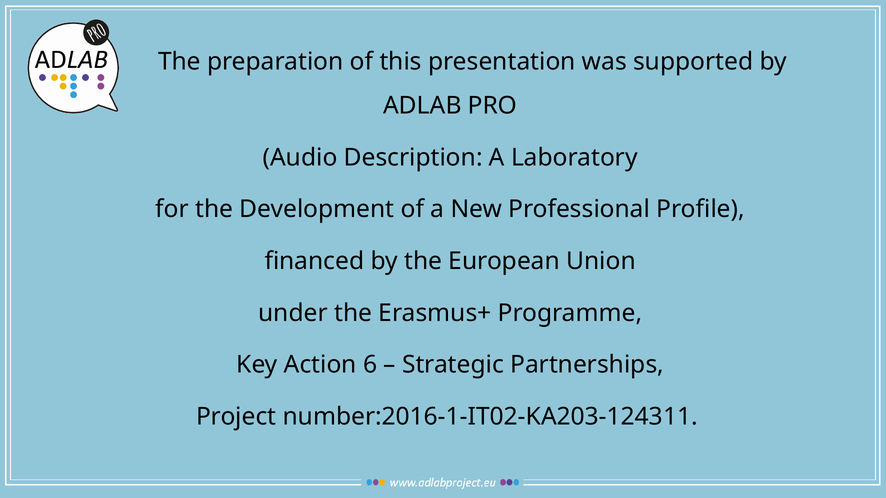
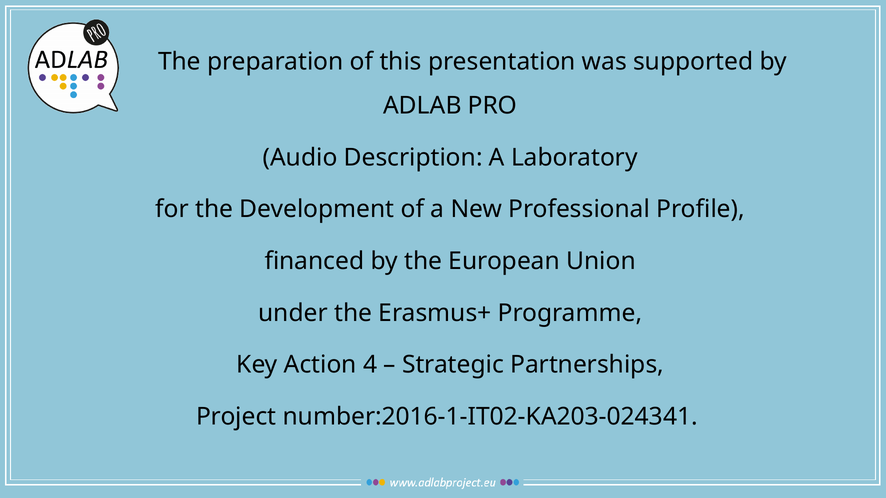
6: 6 -> 4
number:2016-1-IT02-KA203-124311: number:2016-1-IT02-KA203-124311 -> number:2016-1-IT02-KA203-024341
